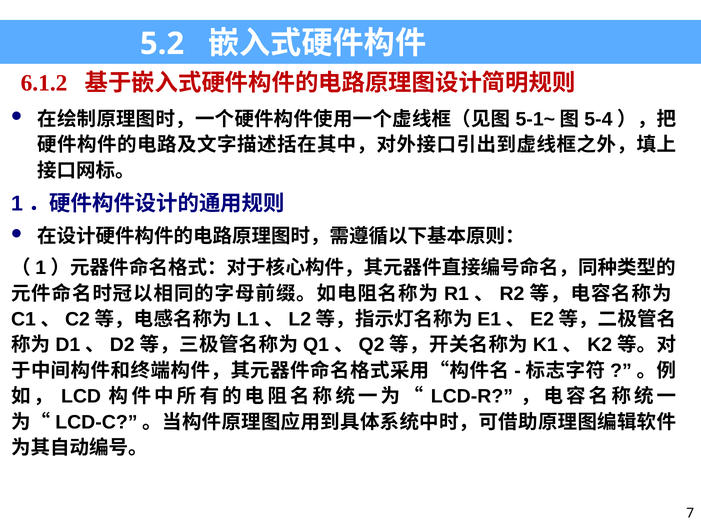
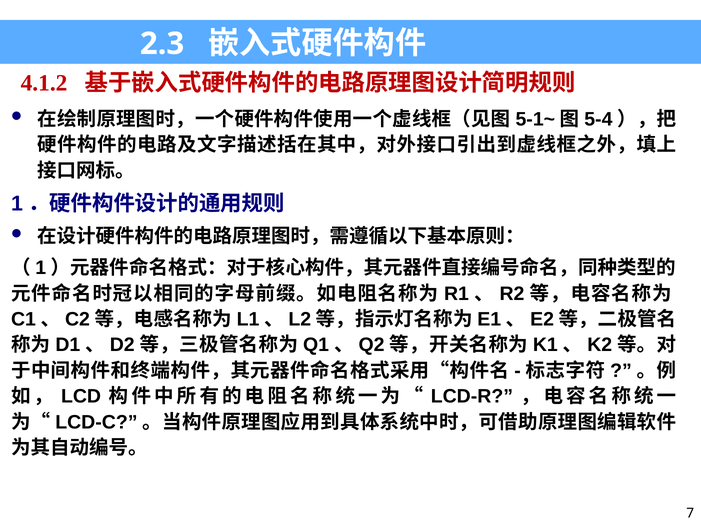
5.2: 5.2 -> 2.3
6.1.2: 6.1.2 -> 4.1.2
